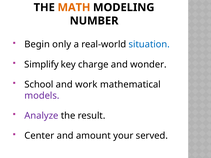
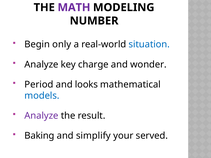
MATH colour: orange -> purple
Simplify at (41, 65): Simplify -> Analyze
School: School -> Period
work: work -> looks
models colour: purple -> blue
Center: Center -> Baking
amount: amount -> simplify
